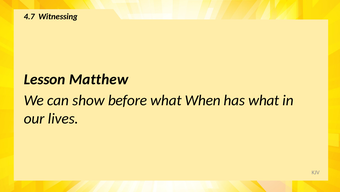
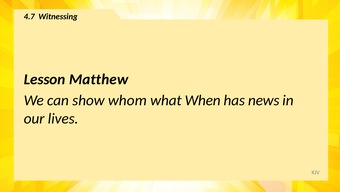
before: before -> whom
has what: what -> news
